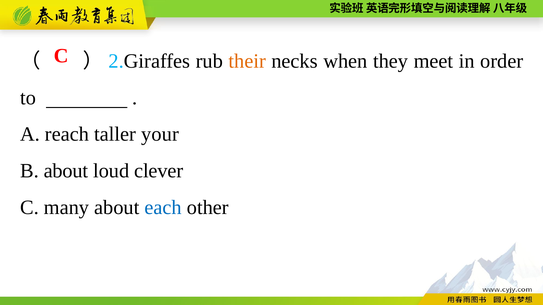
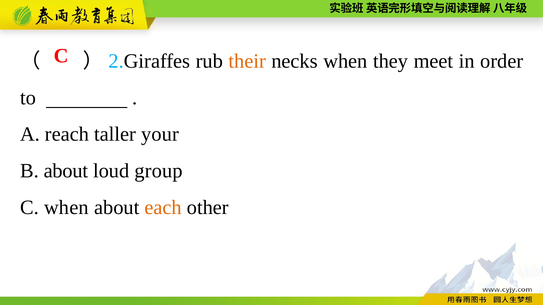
clever: clever -> group
C many: many -> when
each colour: blue -> orange
